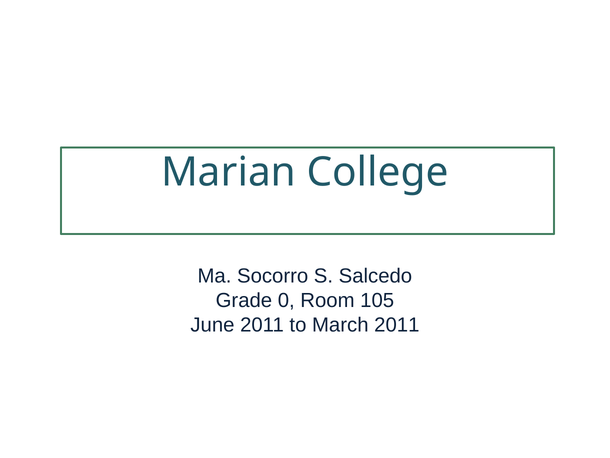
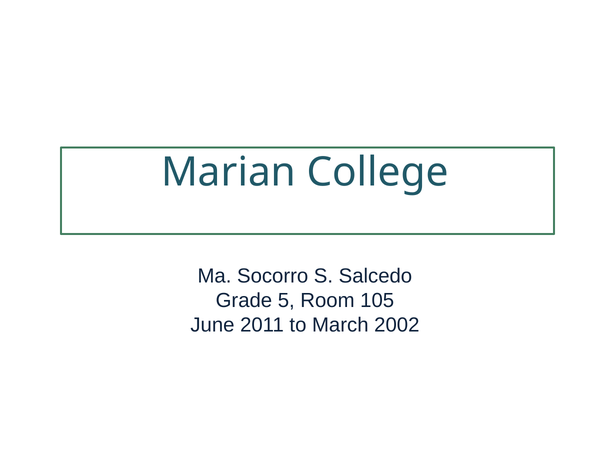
0: 0 -> 5
March 2011: 2011 -> 2002
